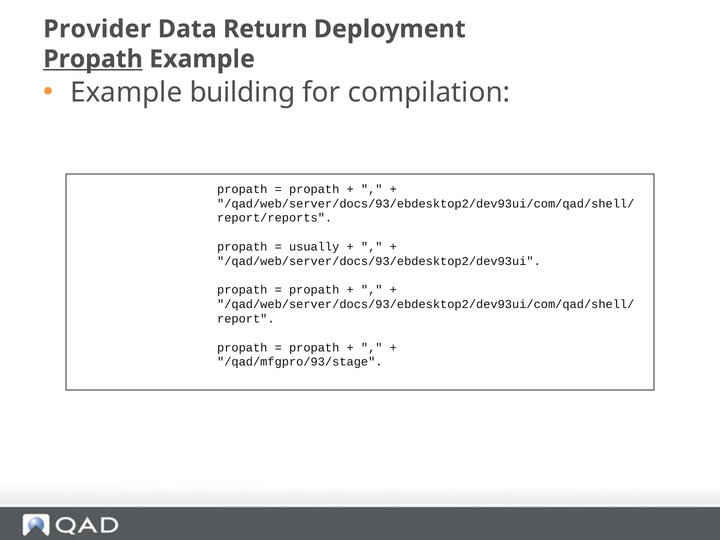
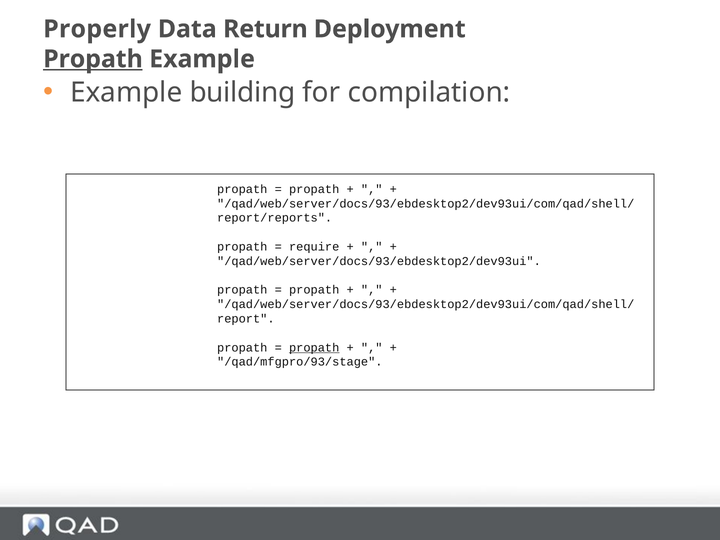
Provider: Provider -> Properly
usually: usually -> require
propath at (314, 348) underline: none -> present
